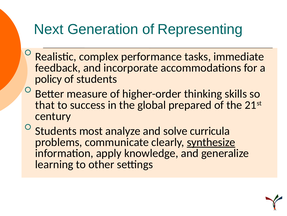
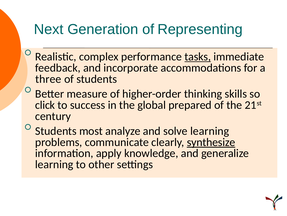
tasks underline: none -> present
policy: policy -> three
that: that -> click
solve curricula: curricula -> learning
